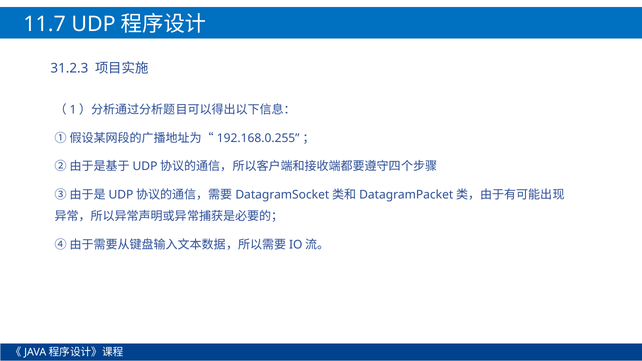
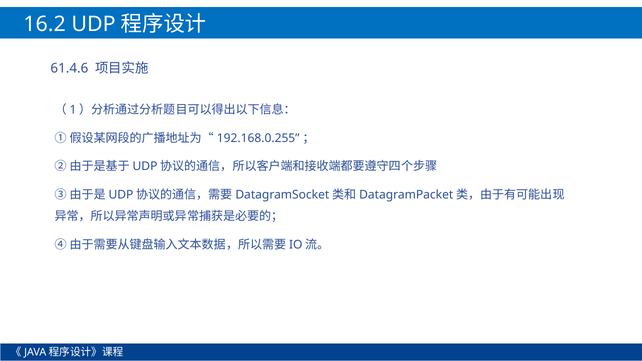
11.7: 11.7 -> 16.2
31.2.3: 31.2.3 -> 61.4.6
